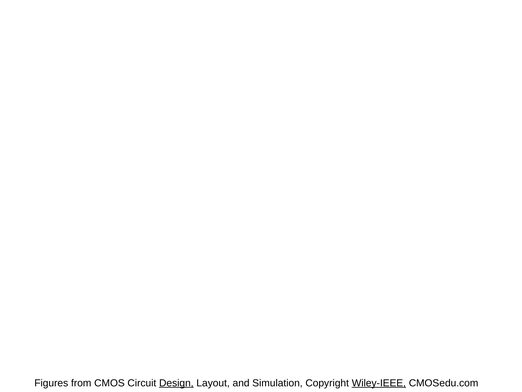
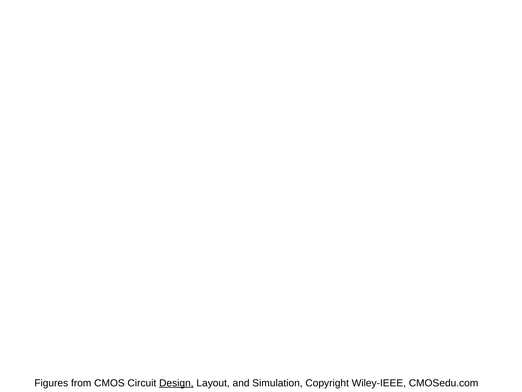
Wiley-IEEE underline: present -> none
